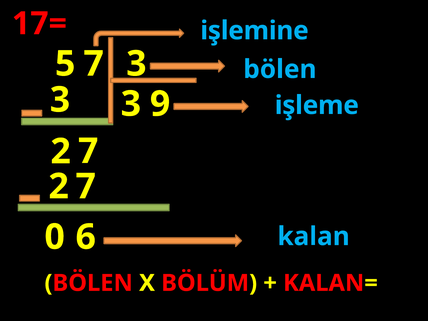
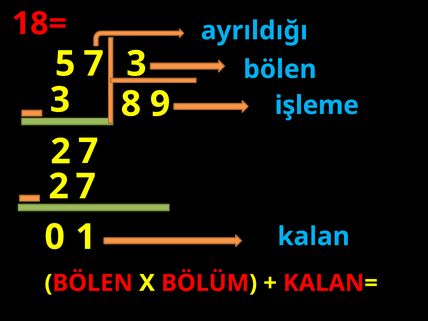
17=: 17= -> 18=
işlemine: işlemine -> ayrıldığı
3 at (131, 104): 3 -> 8
6: 6 -> 1
